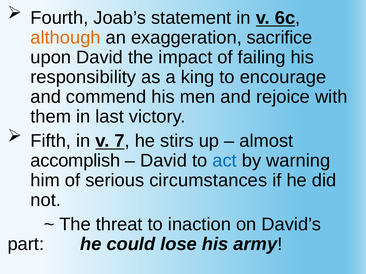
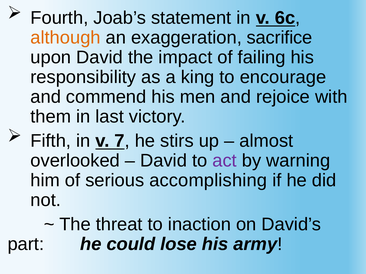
accomplish: accomplish -> overlooked
act colour: blue -> purple
circumstances: circumstances -> accomplishing
